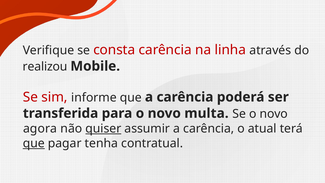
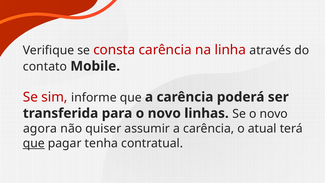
realizou: realizou -> contato
multa: multa -> linhas
quiser underline: present -> none
